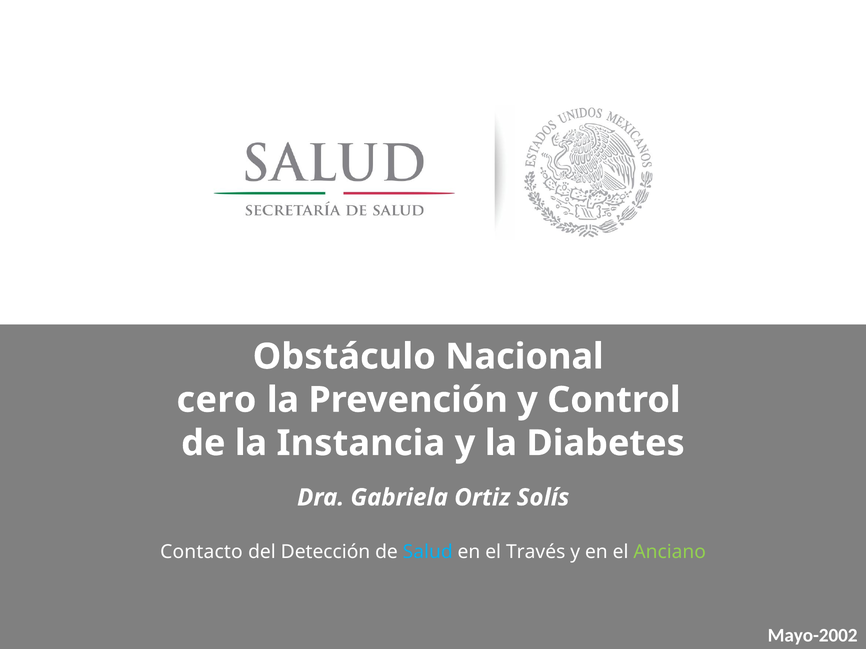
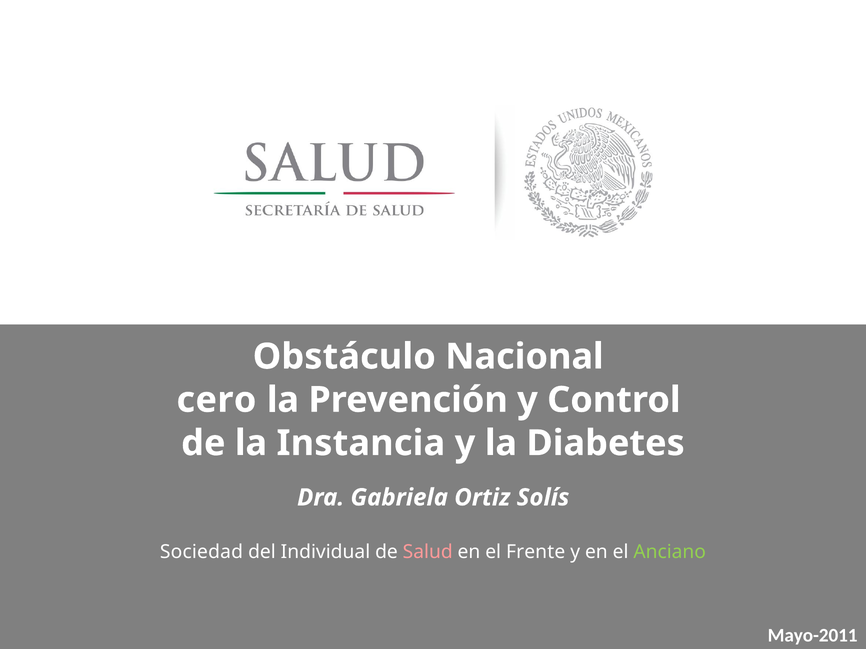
Contacto: Contacto -> Sociedad
Detección: Detección -> Individual
Salud colour: light blue -> pink
Través: Través -> Frente
Mayo-2002: Mayo-2002 -> Mayo-2011
